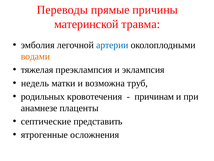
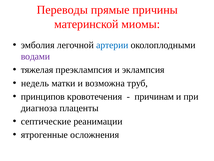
травма: травма -> миомы
водами colour: orange -> purple
родильных: родильных -> принципов
анамнезе: анамнезе -> диагноза
представить: представить -> реанимации
